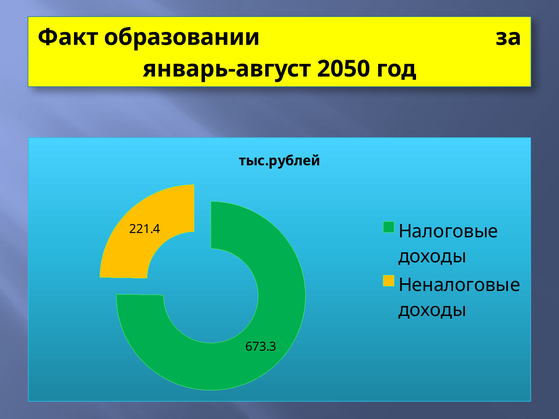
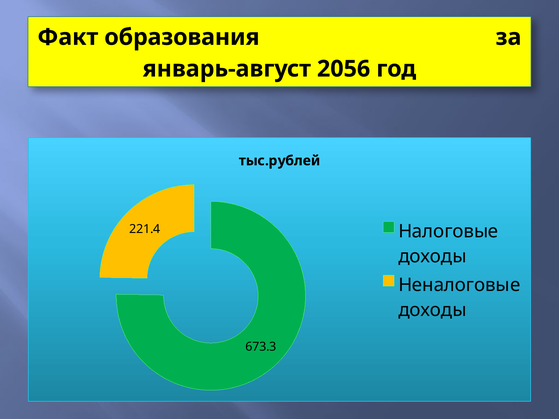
образовании: образовании -> образования
2050: 2050 -> 2056
